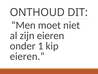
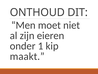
eieren at (27, 56): eieren -> maakt
